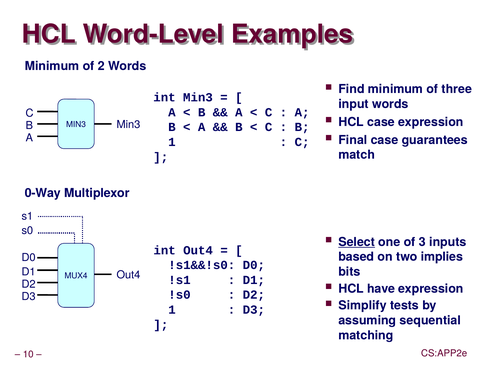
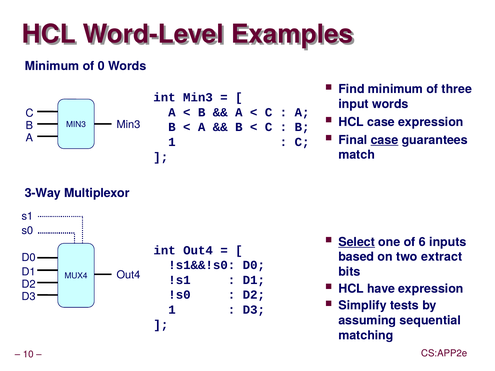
2: 2 -> 0
case at (384, 140) underline: none -> present
0-Way: 0-Way -> 3-Way
3: 3 -> 6
implies: implies -> extract
